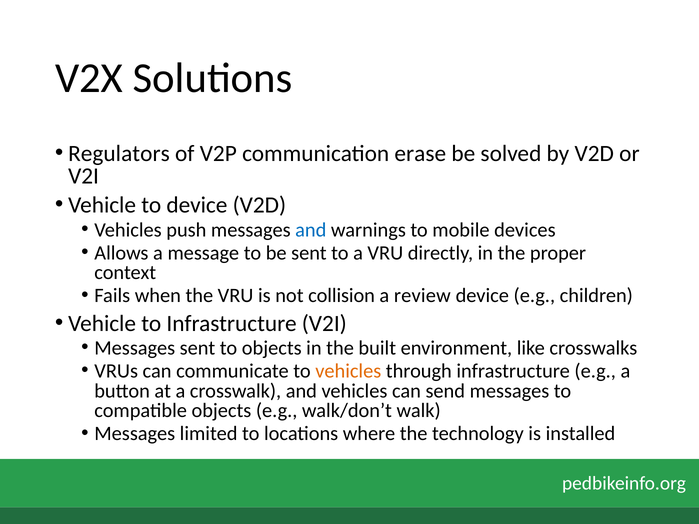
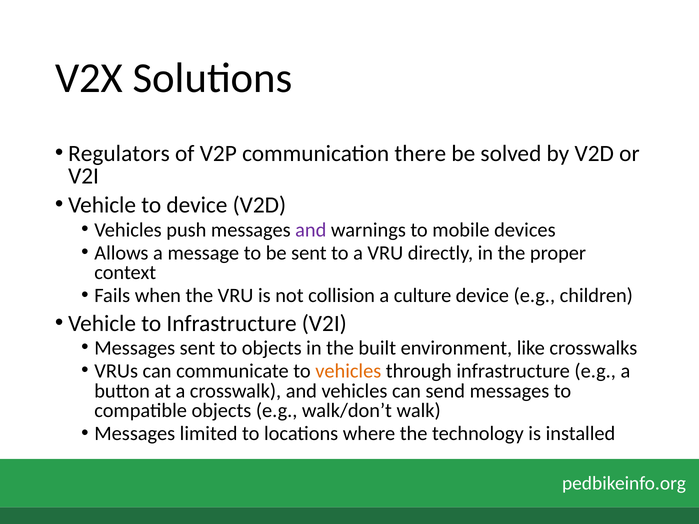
erase: erase -> there
and at (311, 230) colour: blue -> purple
review: review -> culture
